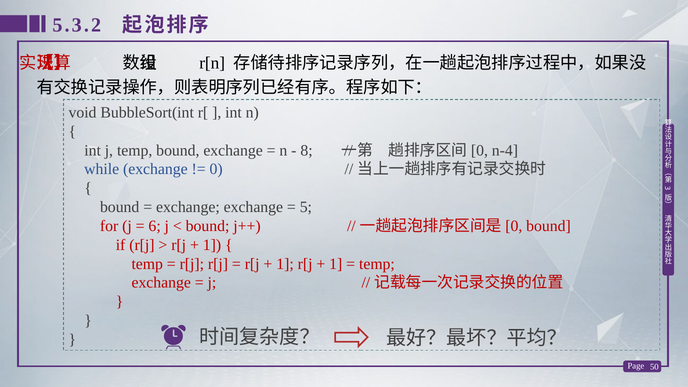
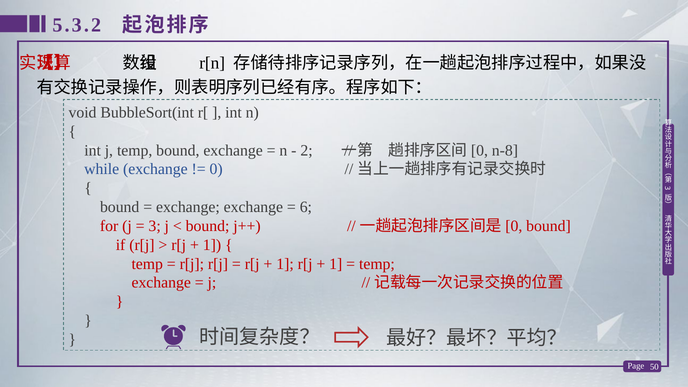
8: 8 -> 2
n-4: n-4 -> n-8
5: 5 -> 6
6 at (155, 226): 6 -> 3
